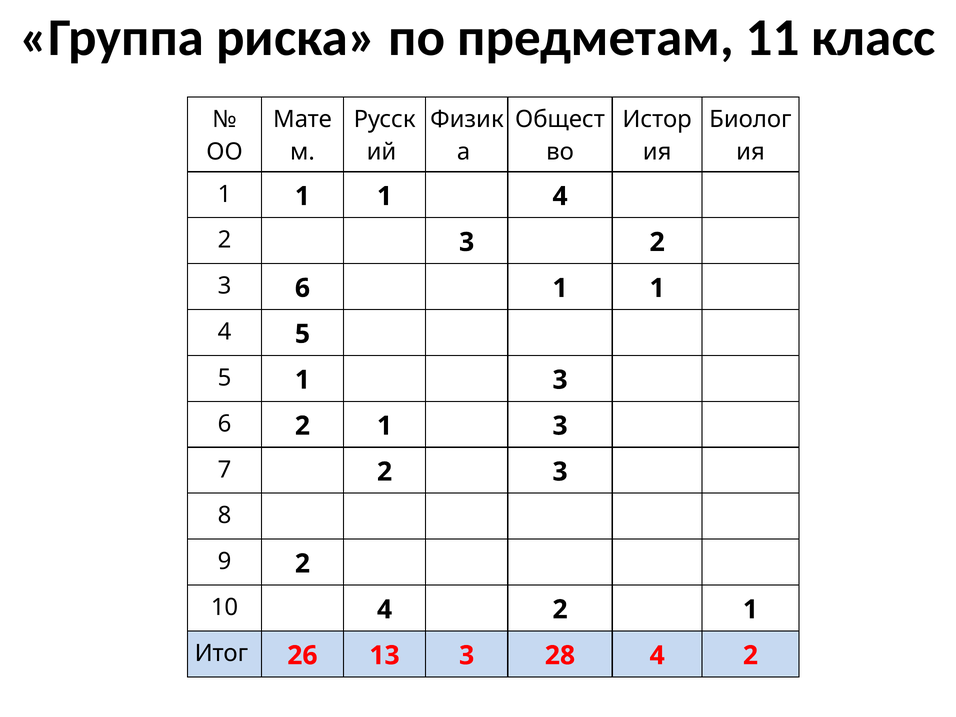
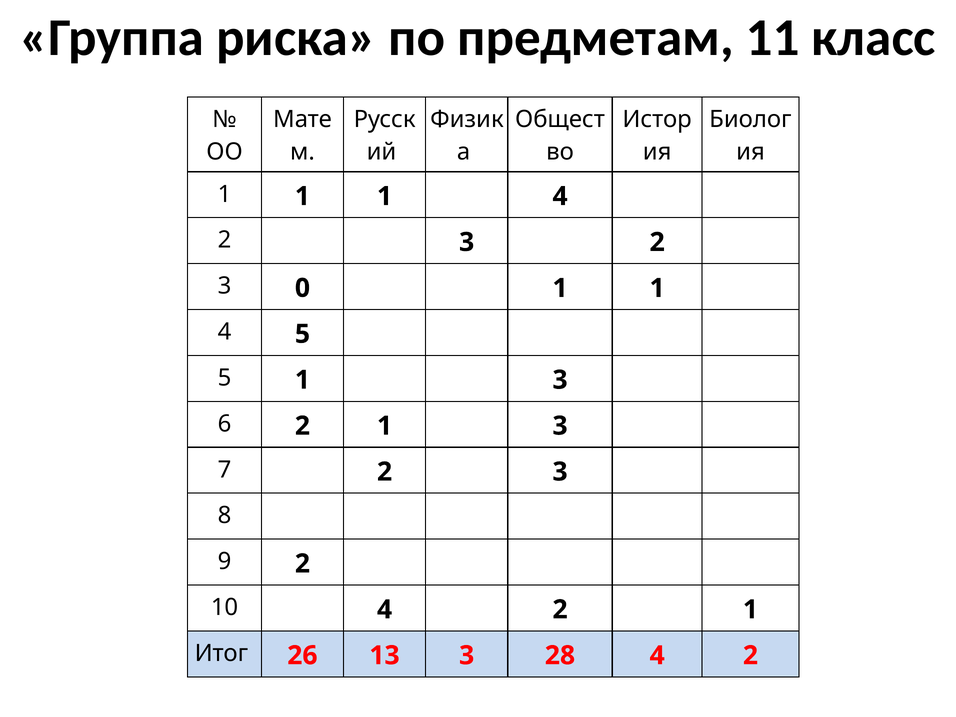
6 at (302, 288): 6 -> 0
